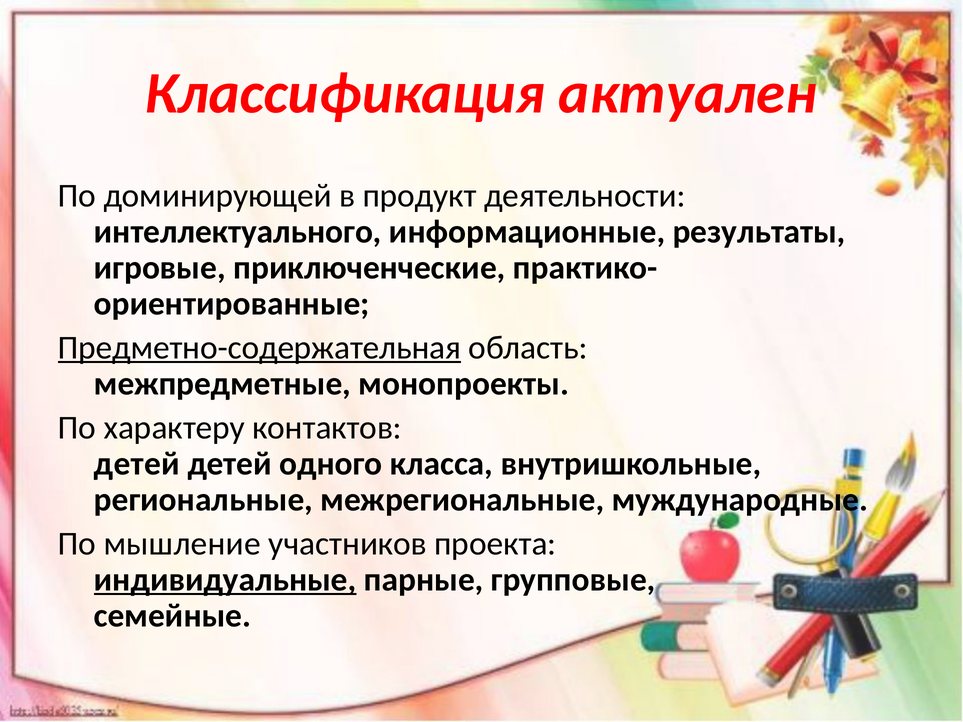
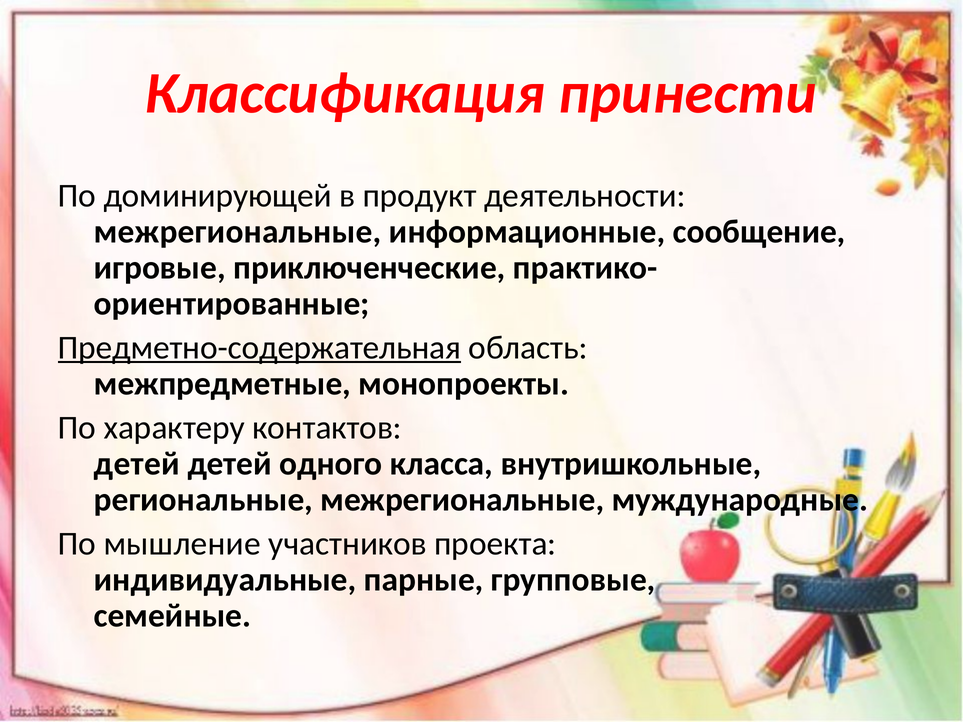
актуален: актуален -> принести
интеллектуального at (238, 232): интеллектуального -> межрегиональные
результаты: результаты -> сообщение
индивидуальные underline: present -> none
